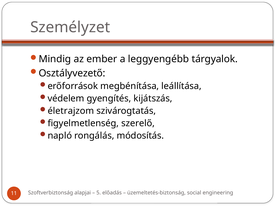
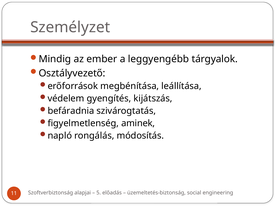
életrajzom: életrajzom -> befáradnia
szerelő: szerelő -> aminek
